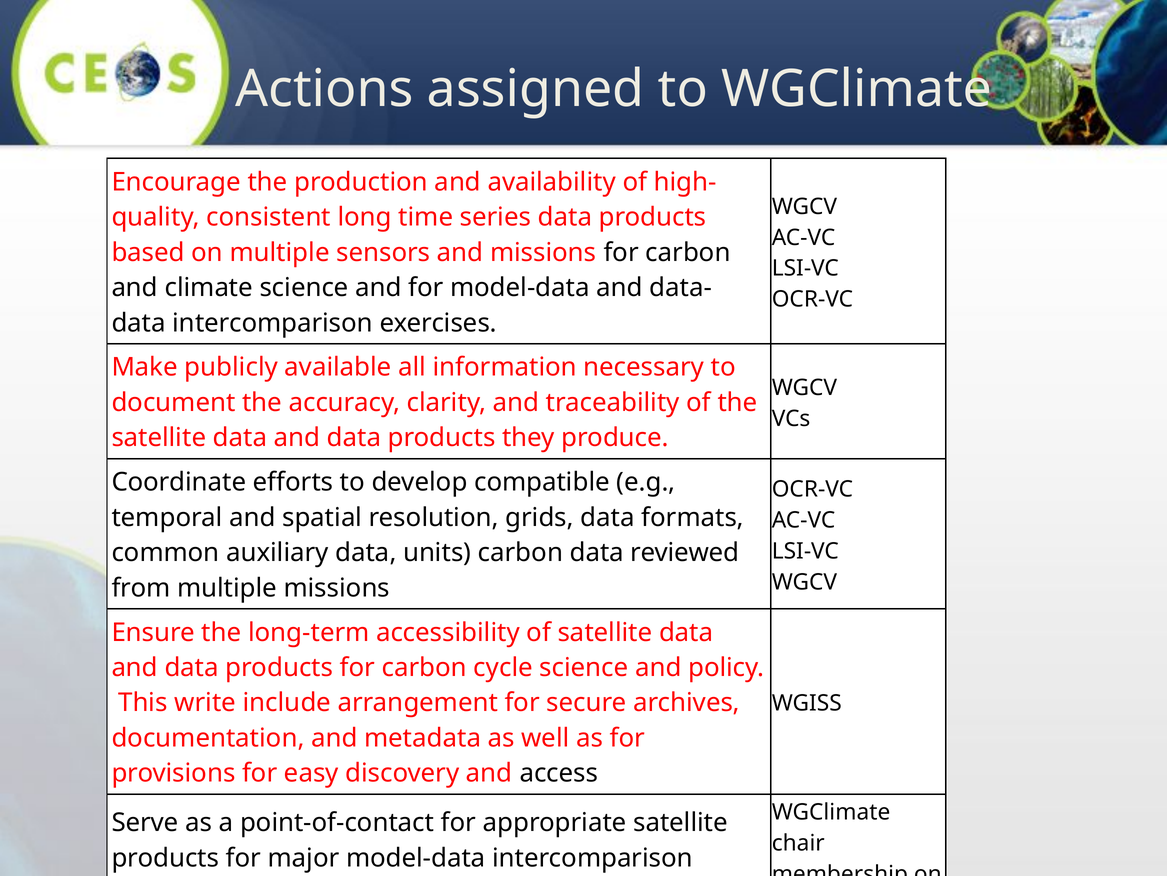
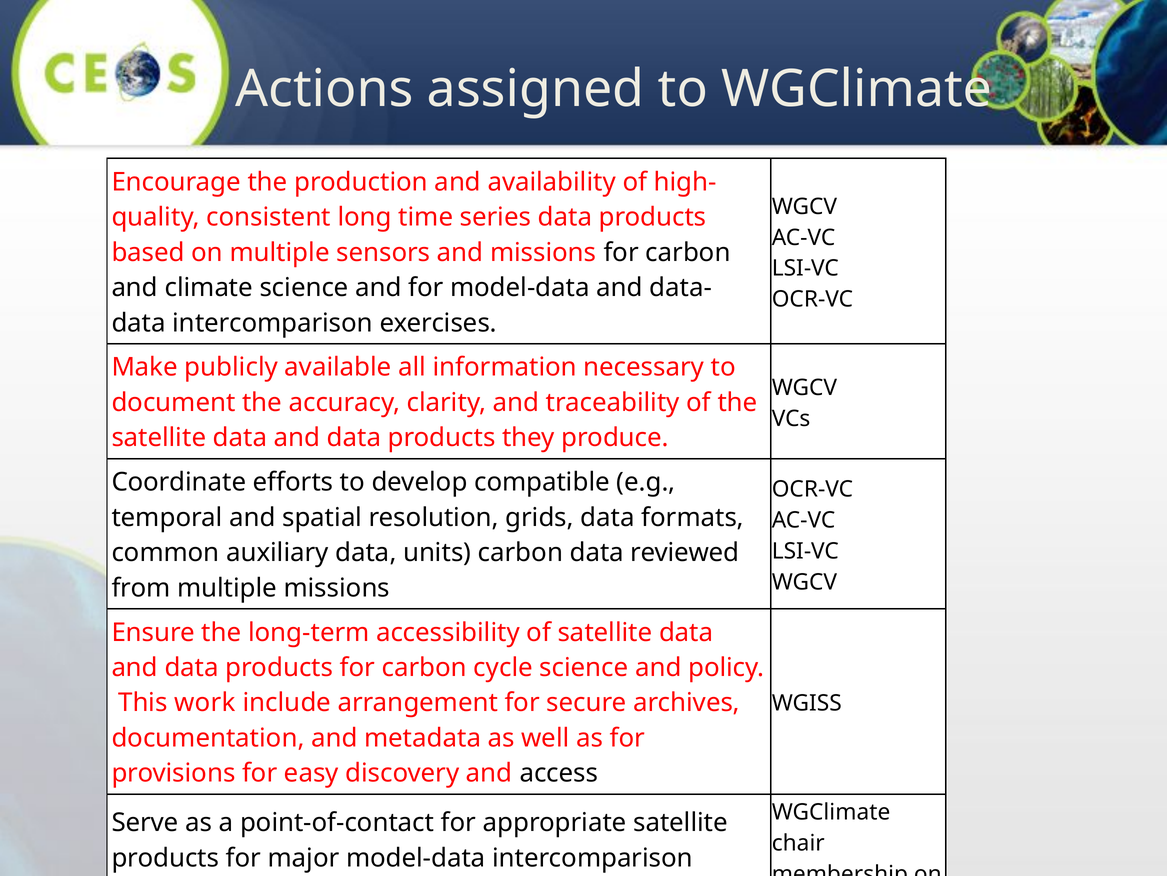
write: write -> work
